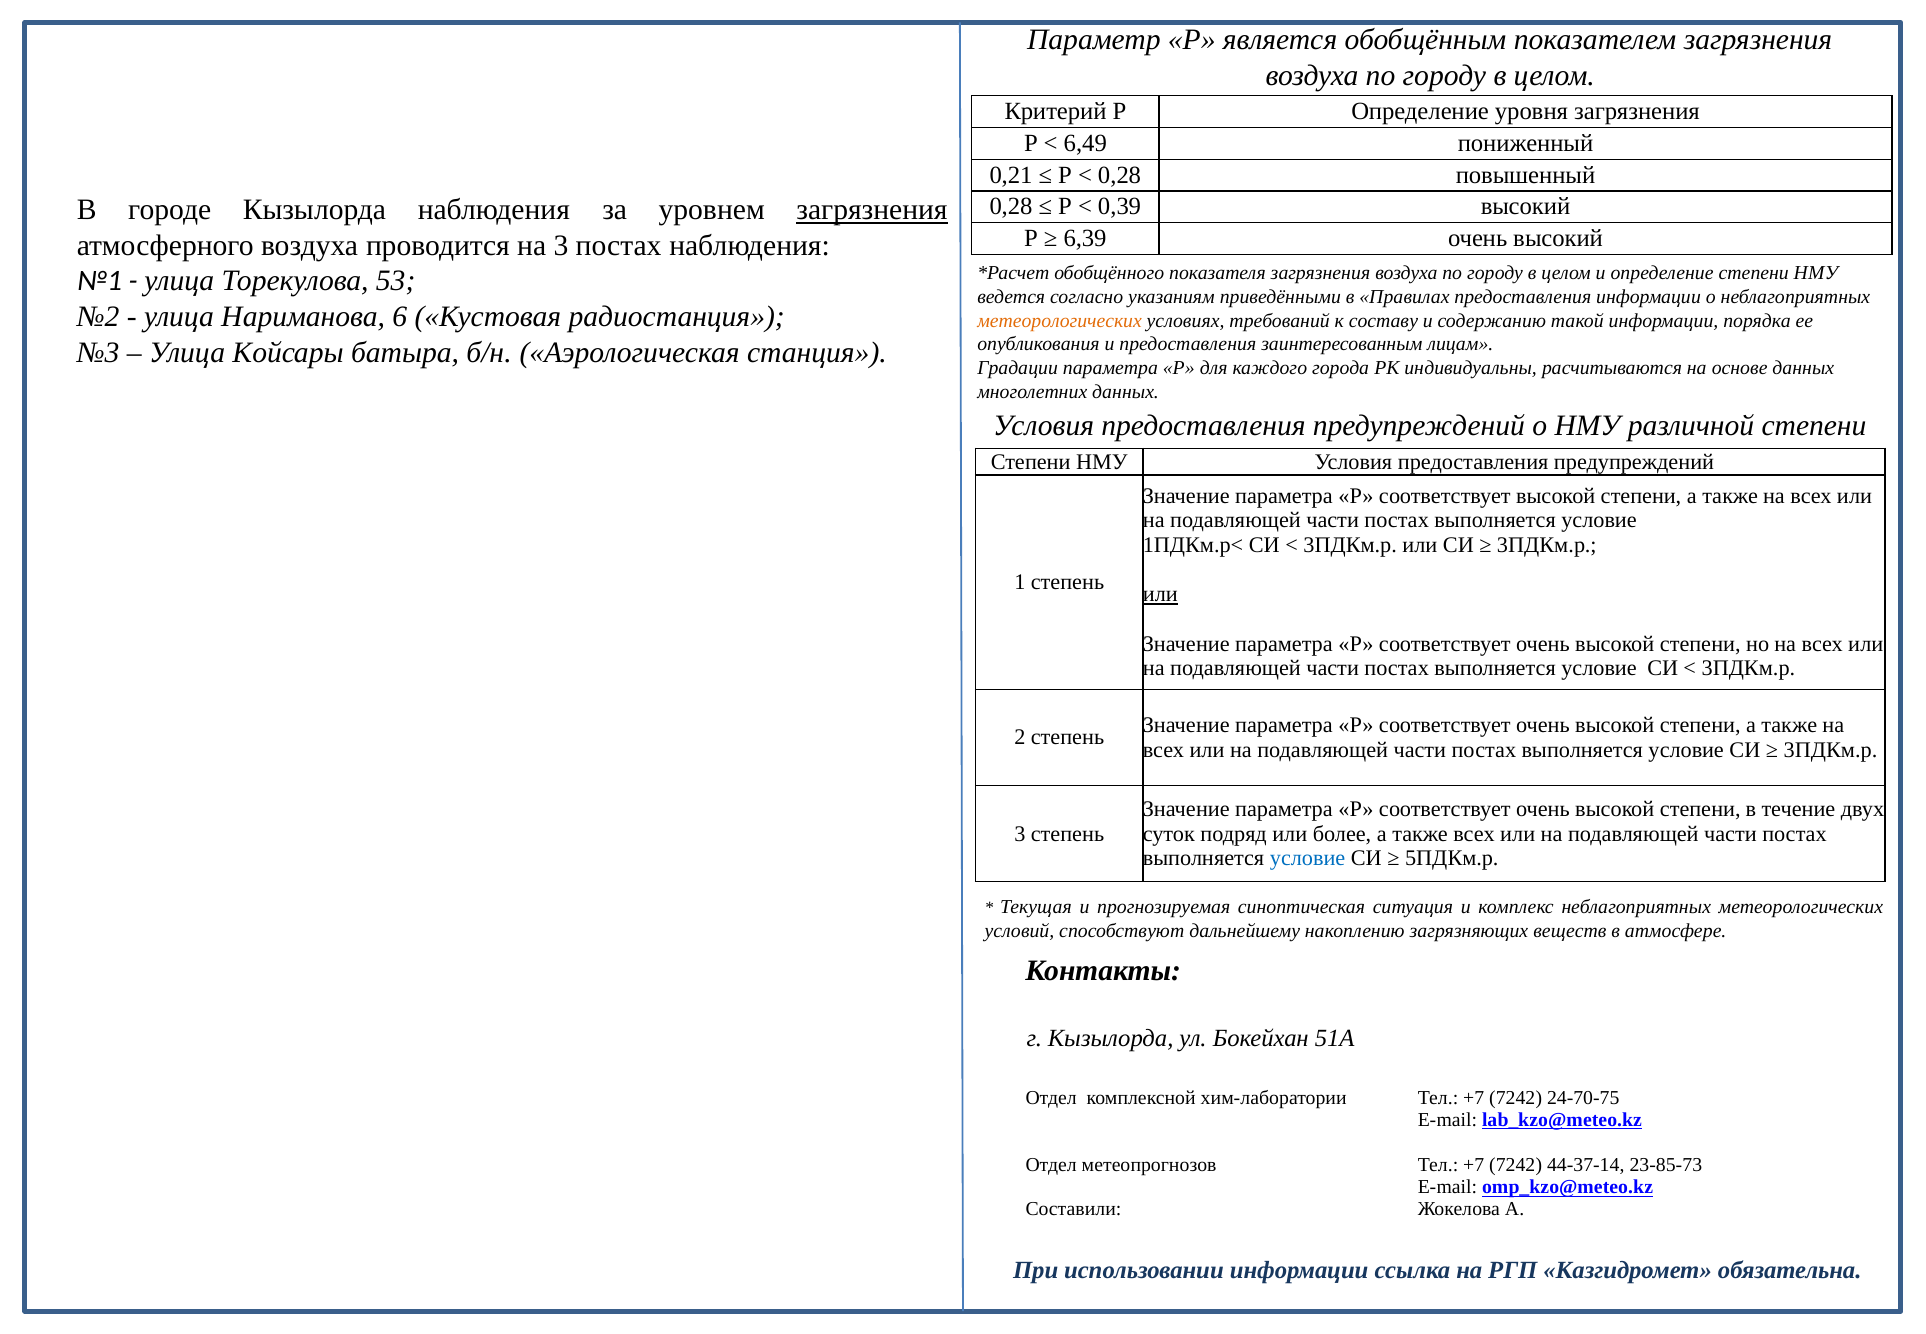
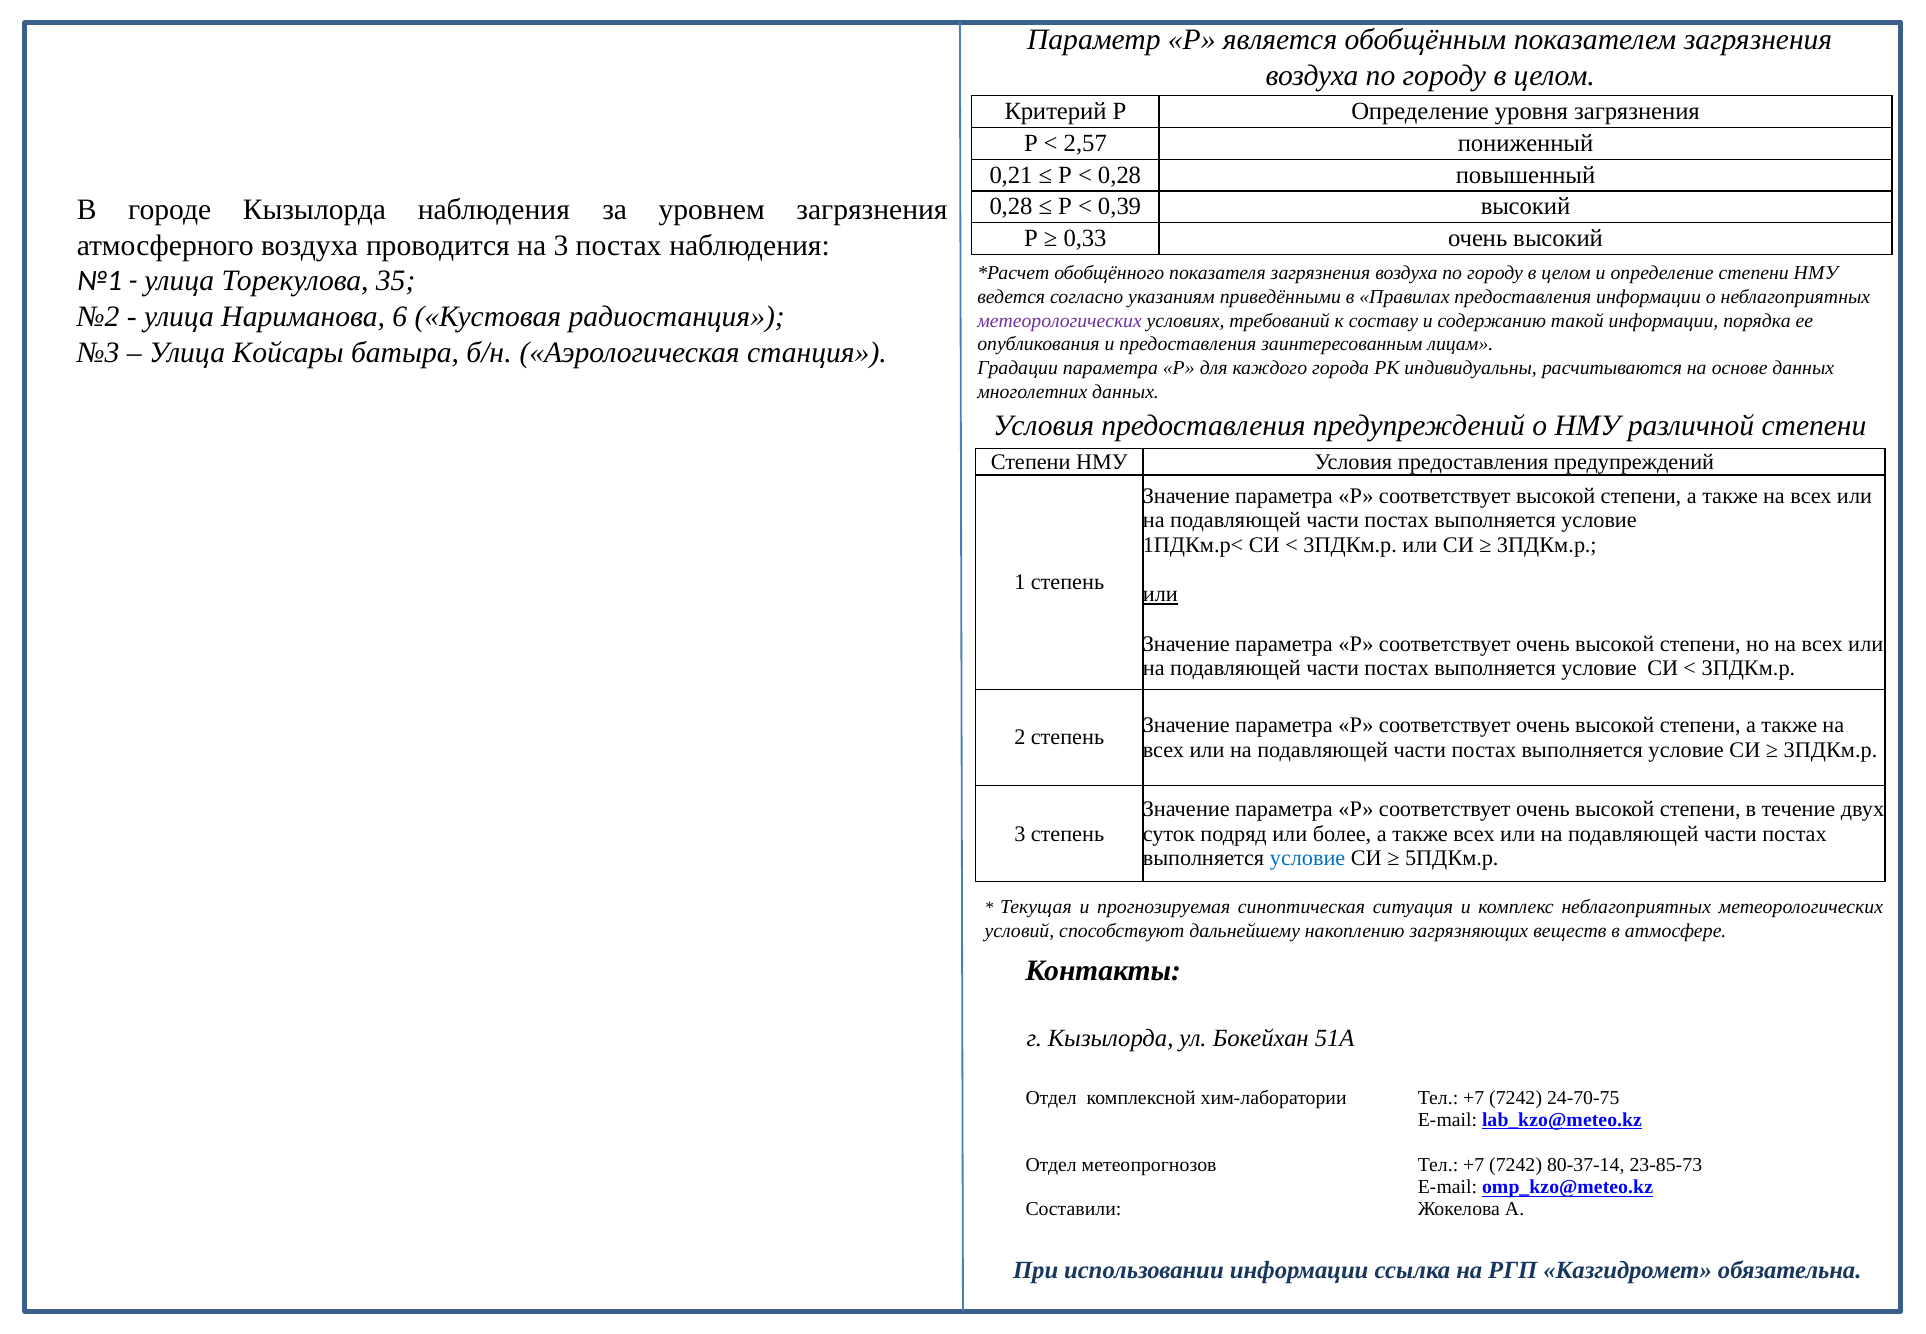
6,49: 6,49 -> 2,57
загрязнения at (872, 210) underline: present -> none
6,39: 6,39 -> 0,33
53: 53 -> 35
метеорологических at (1060, 320) colour: orange -> purple
44-37-14: 44-37-14 -> 80-37-14
